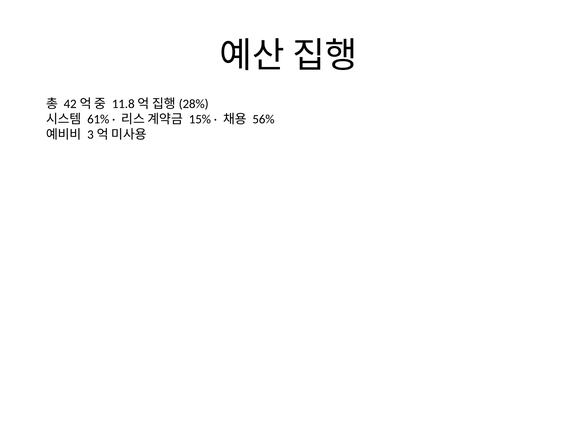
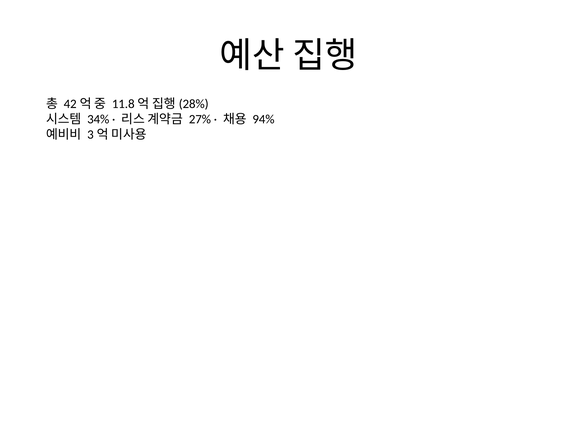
61%: 61% -> 34%
15%: 15% -> 27%
56%: 56% -> 94%
